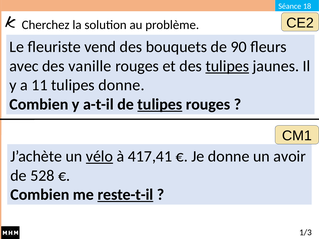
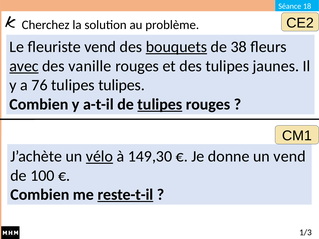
bouquets underline: none -> present
90: 90 -> 38
avec underline: none -> present
tulipes at (227, 66) underline: present -> none
11: 11 -> 76
tulipes donne: donne -> tulipes
417,41: 417,41 -> 149,30
un avoir: avoir -> vend
528: 528 -> 100
